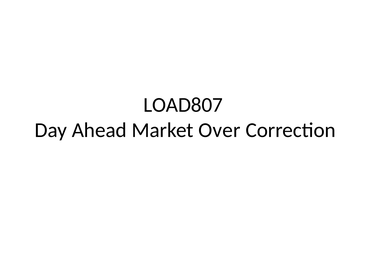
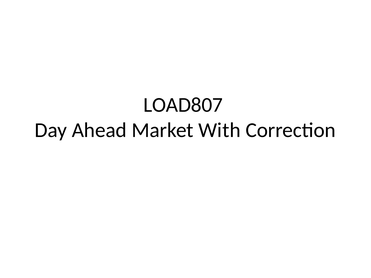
Over: Over -> With
